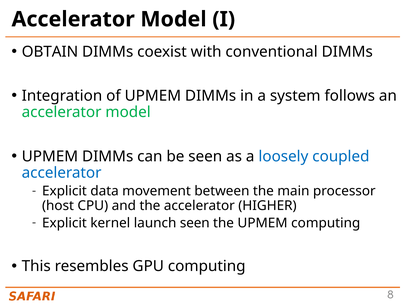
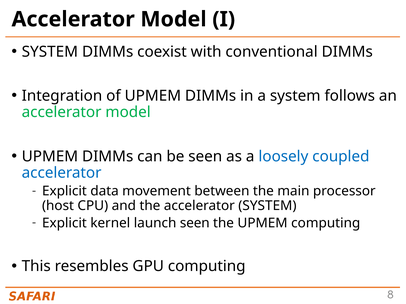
OBTAIN at (50, 52): OBTAIN -> SYSTEM
accelerator HIGHER: HIGHER -> SYSTEM
